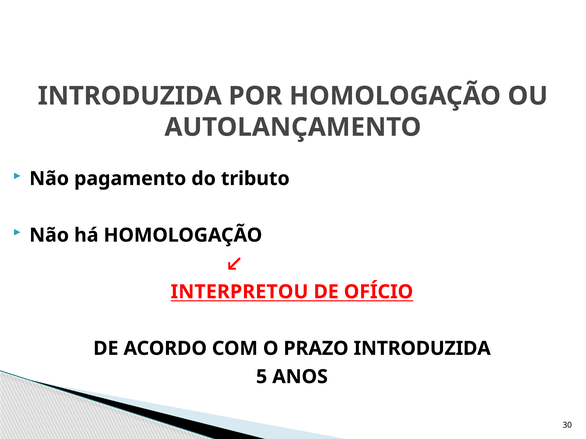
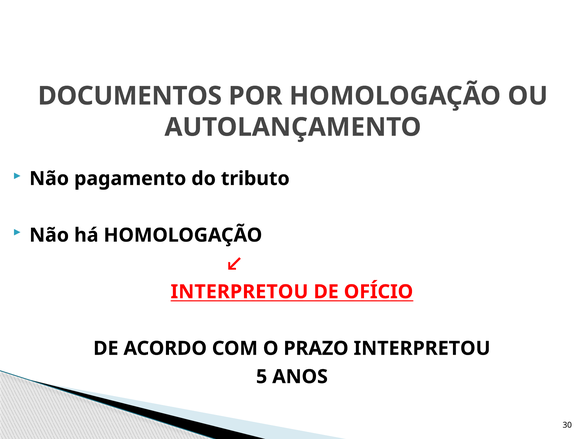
INTRODUZIDA at (130, 96): INTRODUZIDA -> DOCUMENTOS
PRAZO INTRODUZIDA: INTRODUZIDA -> INTERPRETOU
